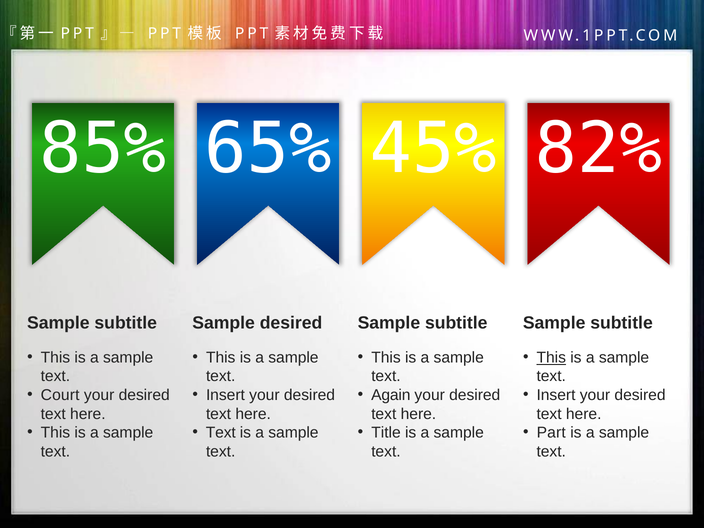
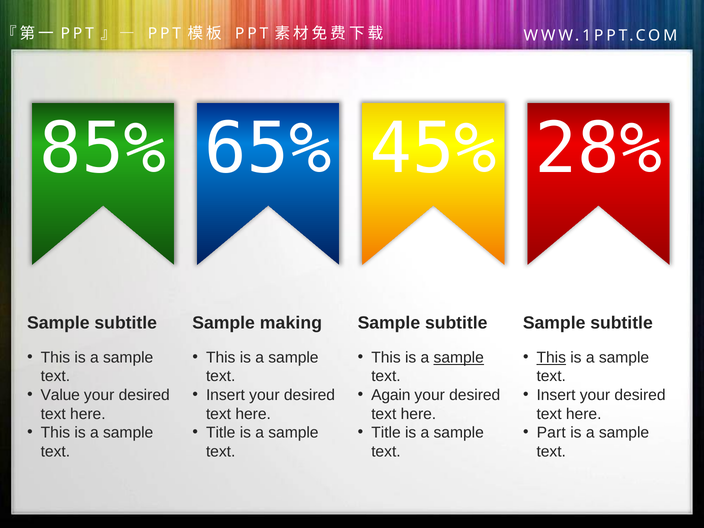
82%: 82% -> 28%
Sample desired: desired -> making
sample at (459, 358) underline: none -> present
Court: Court -> Value
Text at (221, 433): Text -> Title
